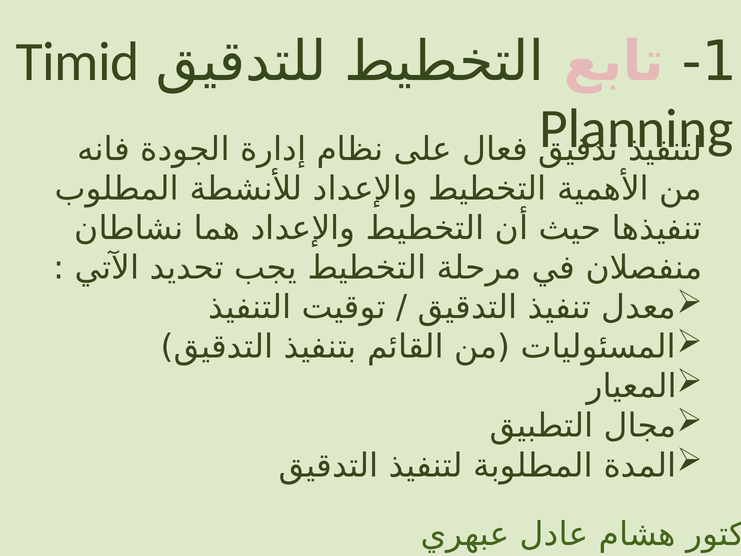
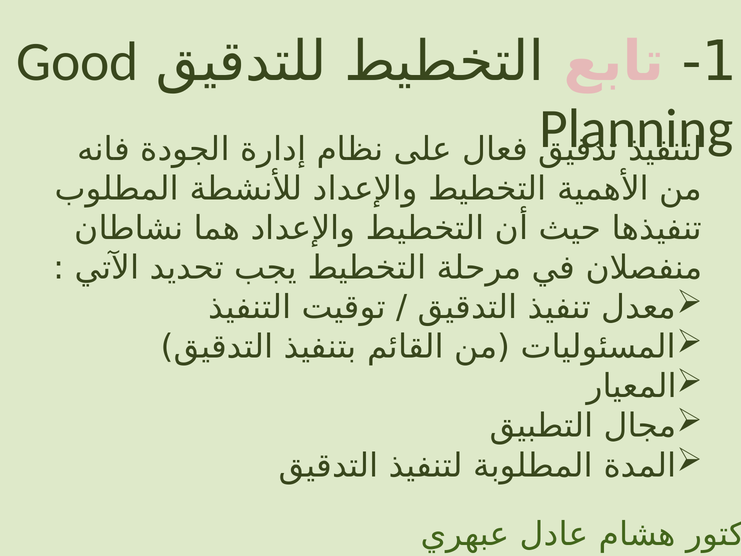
Timid: Timid -> Good
